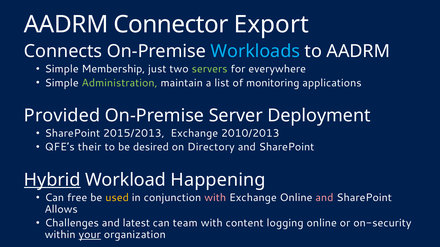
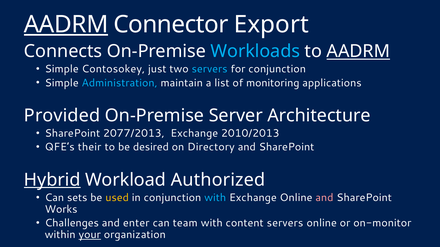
AADRM at (66, 24) underline: none -> present
AADRM at (358, 51) underline: none -> present
Membership: Membership -> Contosokey
servers at (210, 69) colour: light green -> light blue
for everywhere: everywhere -> conjunction
Administration colour: light green -> light blue
Deployment: Deployment -> Architecture
2015/2013: 2015/2013 -> 2077/2013
Happening: Happening -> Authorized
free: free -> sets
with at (215, 198) colour: pink -> light blue
Allows: Allows -> Works
latest: latest -> enter
content logging: logging -> servers
on-security: on-security -> on-monitor
